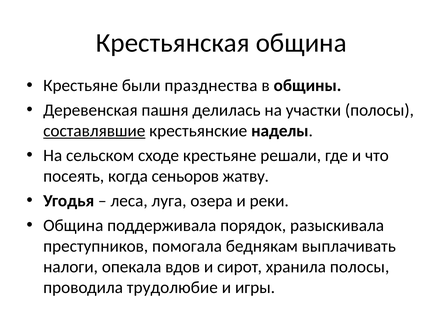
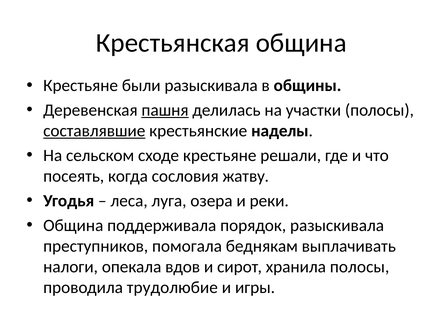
были празднества: празднества -> разыскивала
пашня underline: none -> present
сеньоров: сеньоров -> сословия
